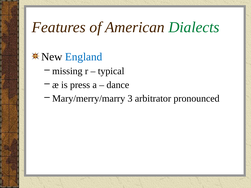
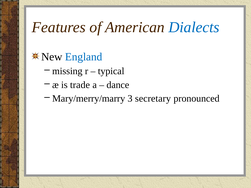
Dialects colour: green -> blue
press: press -> trade
arbitrator: arbitrator -> secretary
